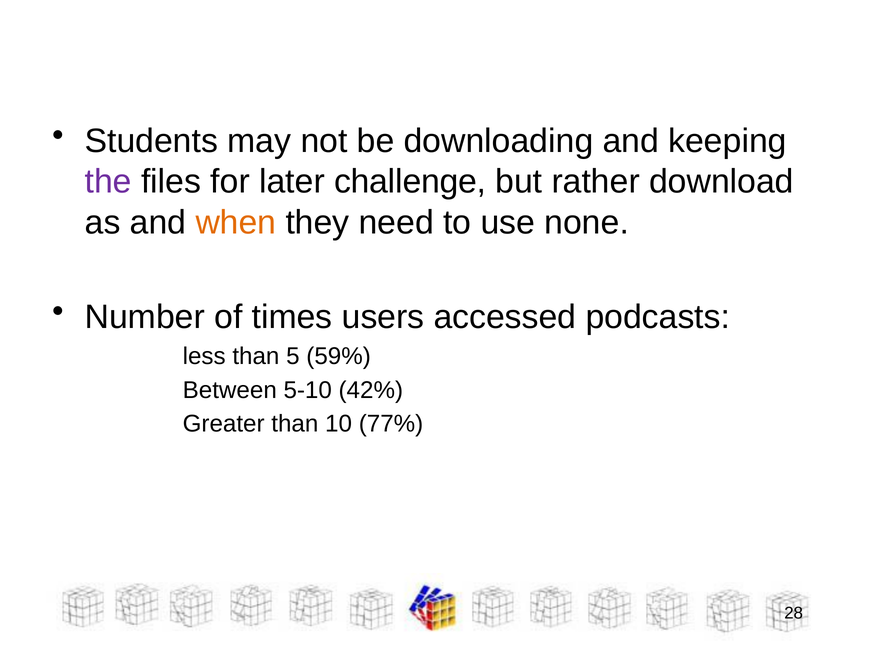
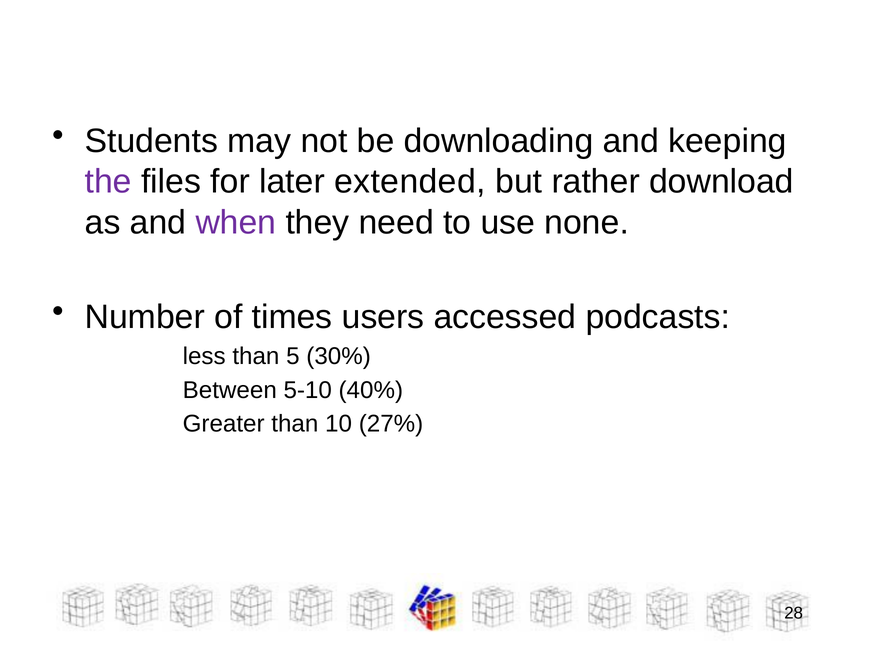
challenge: challenge -> extended
when colour: orange -> purple
59%: 59% -> 30%
42%: 42% -> 40%
77%: 77% -> 27%
